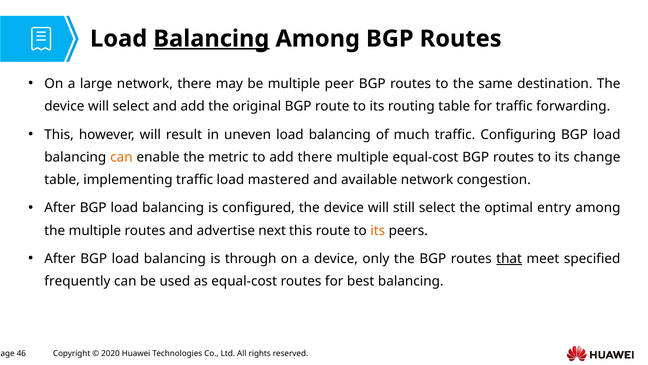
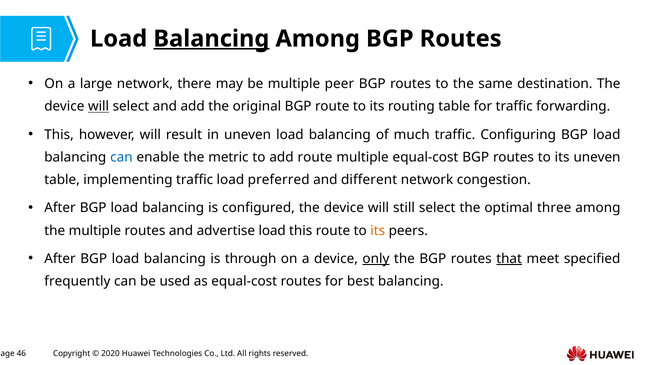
will at (99, 106) underline: none -> present
can at (121, 157) colour: orange -> blue
add there: there -> route
its change: change -> uneven
mastered: mastered -> preferred
available: available -> different
entry: entry -> three
advertise next: next -> load
only underline: none -> present
